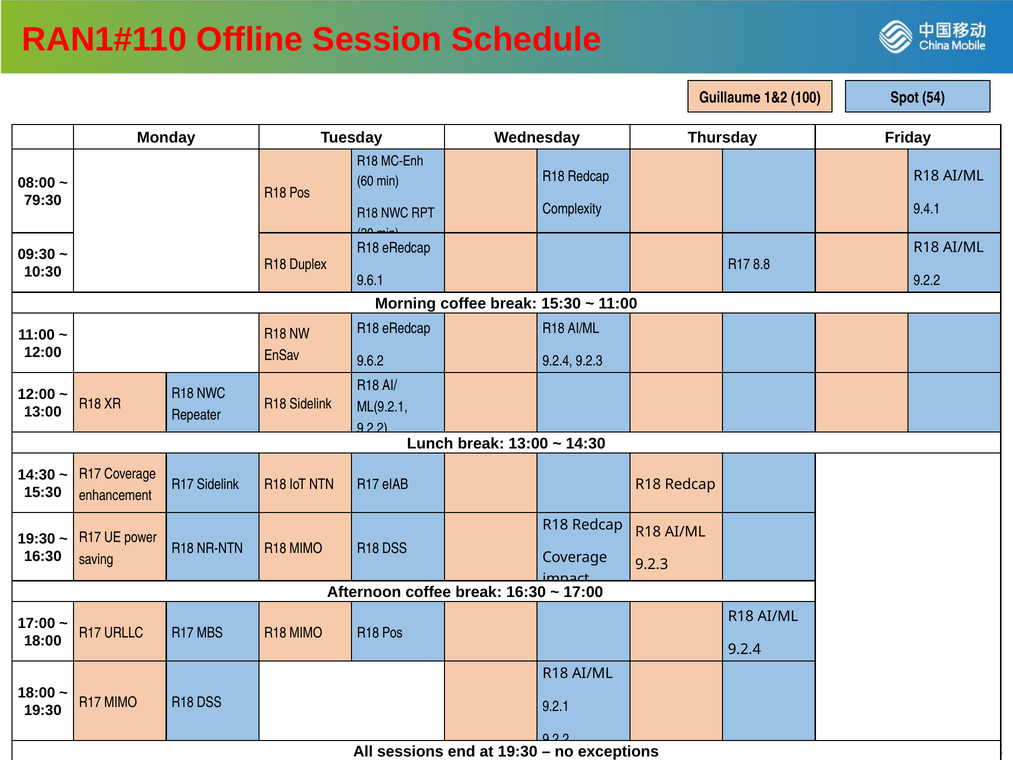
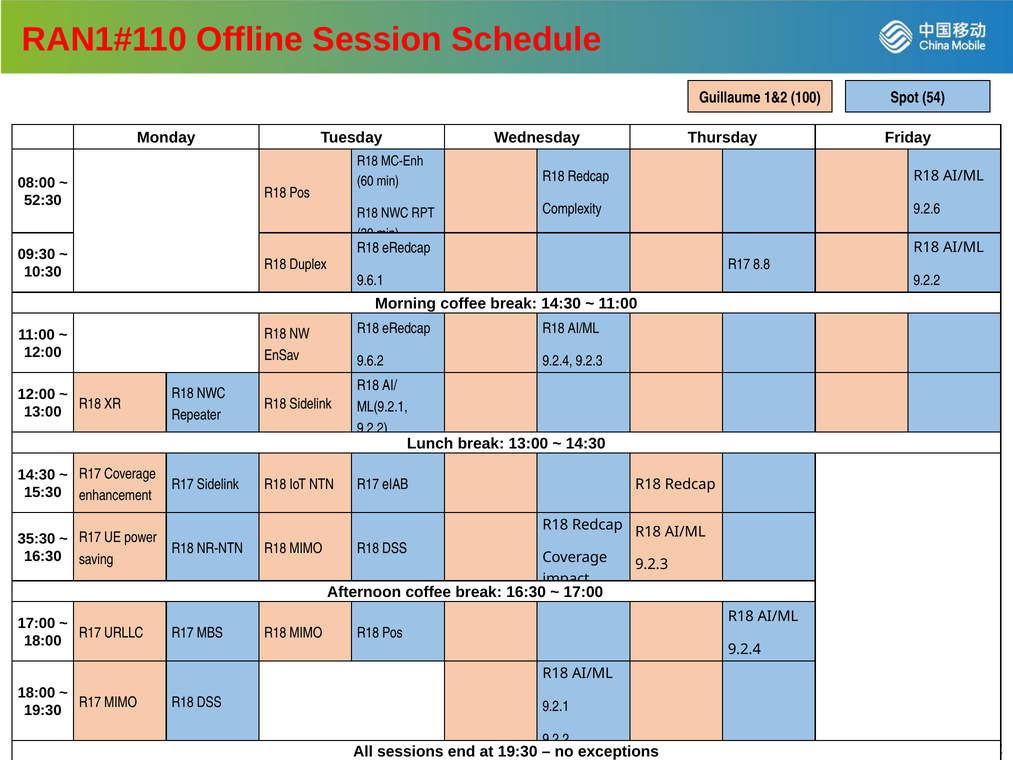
79:30: 79:30 -> 52:30
9.4.1: 9.4.1 -> 9.2.6
break 15:30: 15:30 -> 14:30
19:30 at (37, 538): 19:30 -> 35:30
